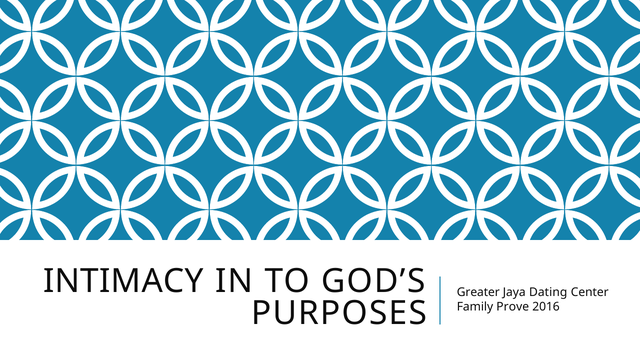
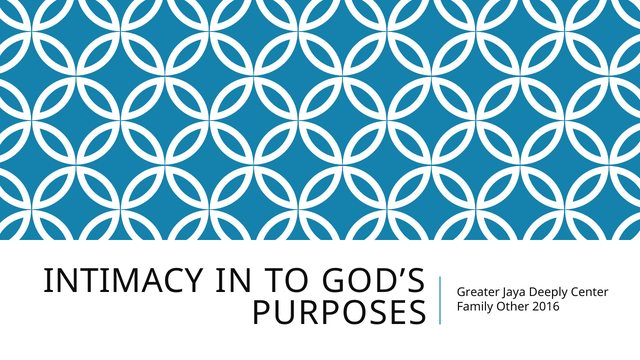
Dating: Dating -> Deeply
Prove: Prove -> Other
